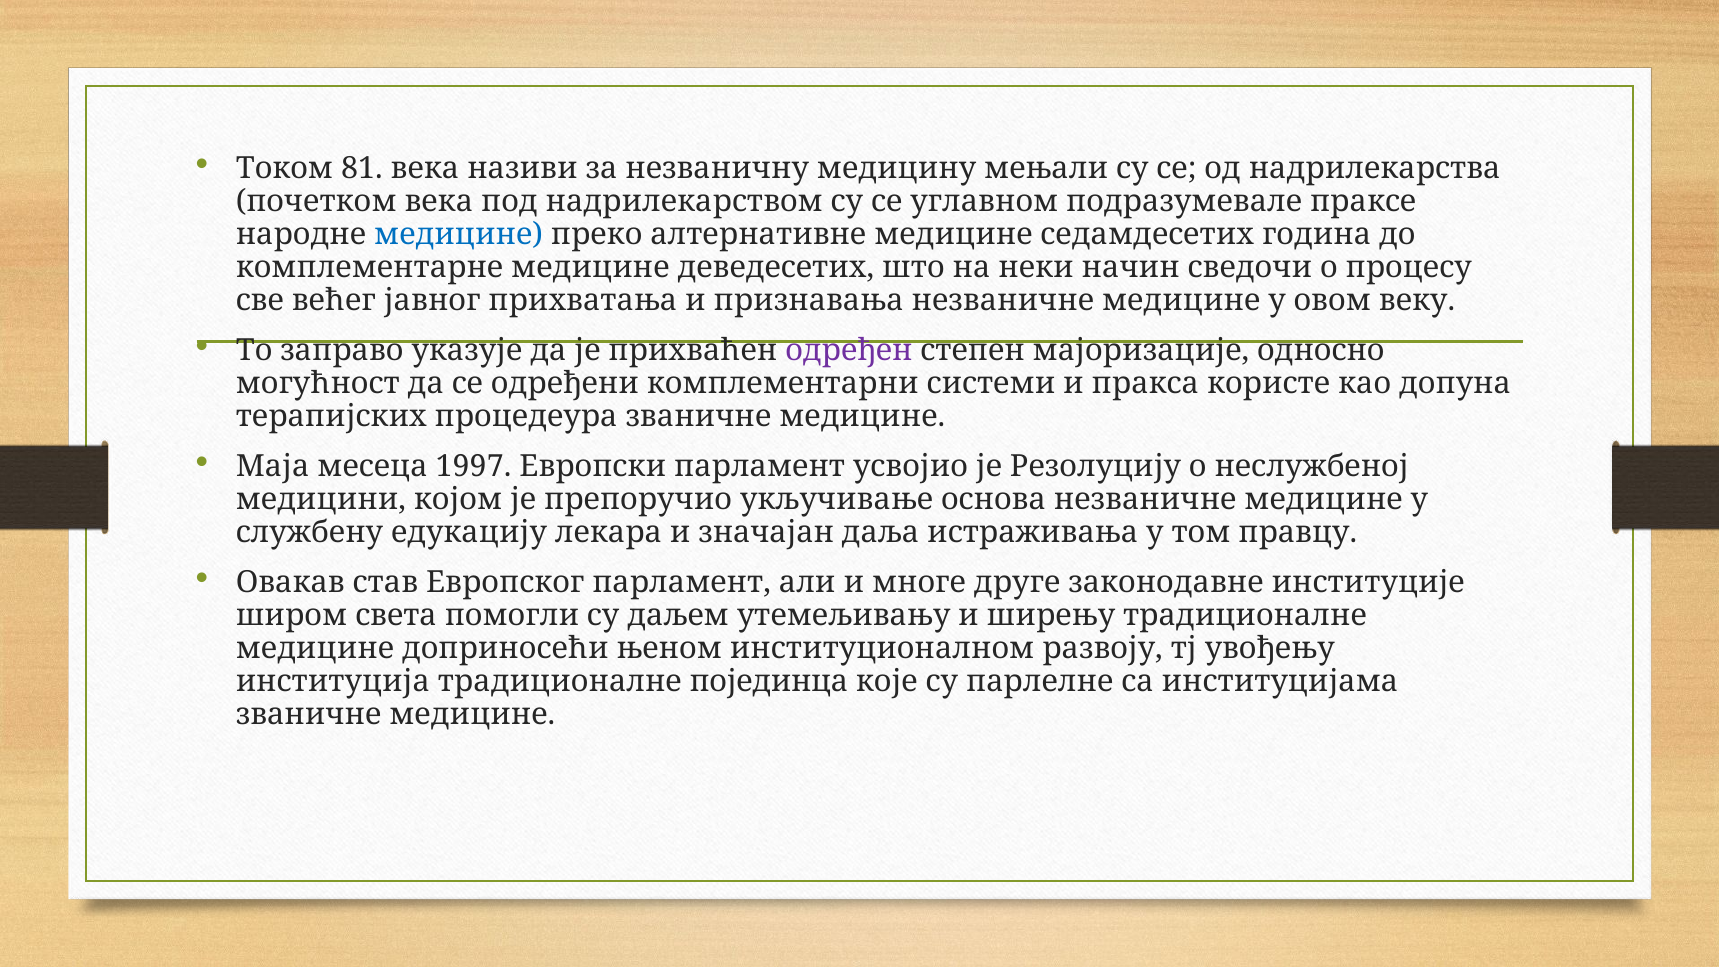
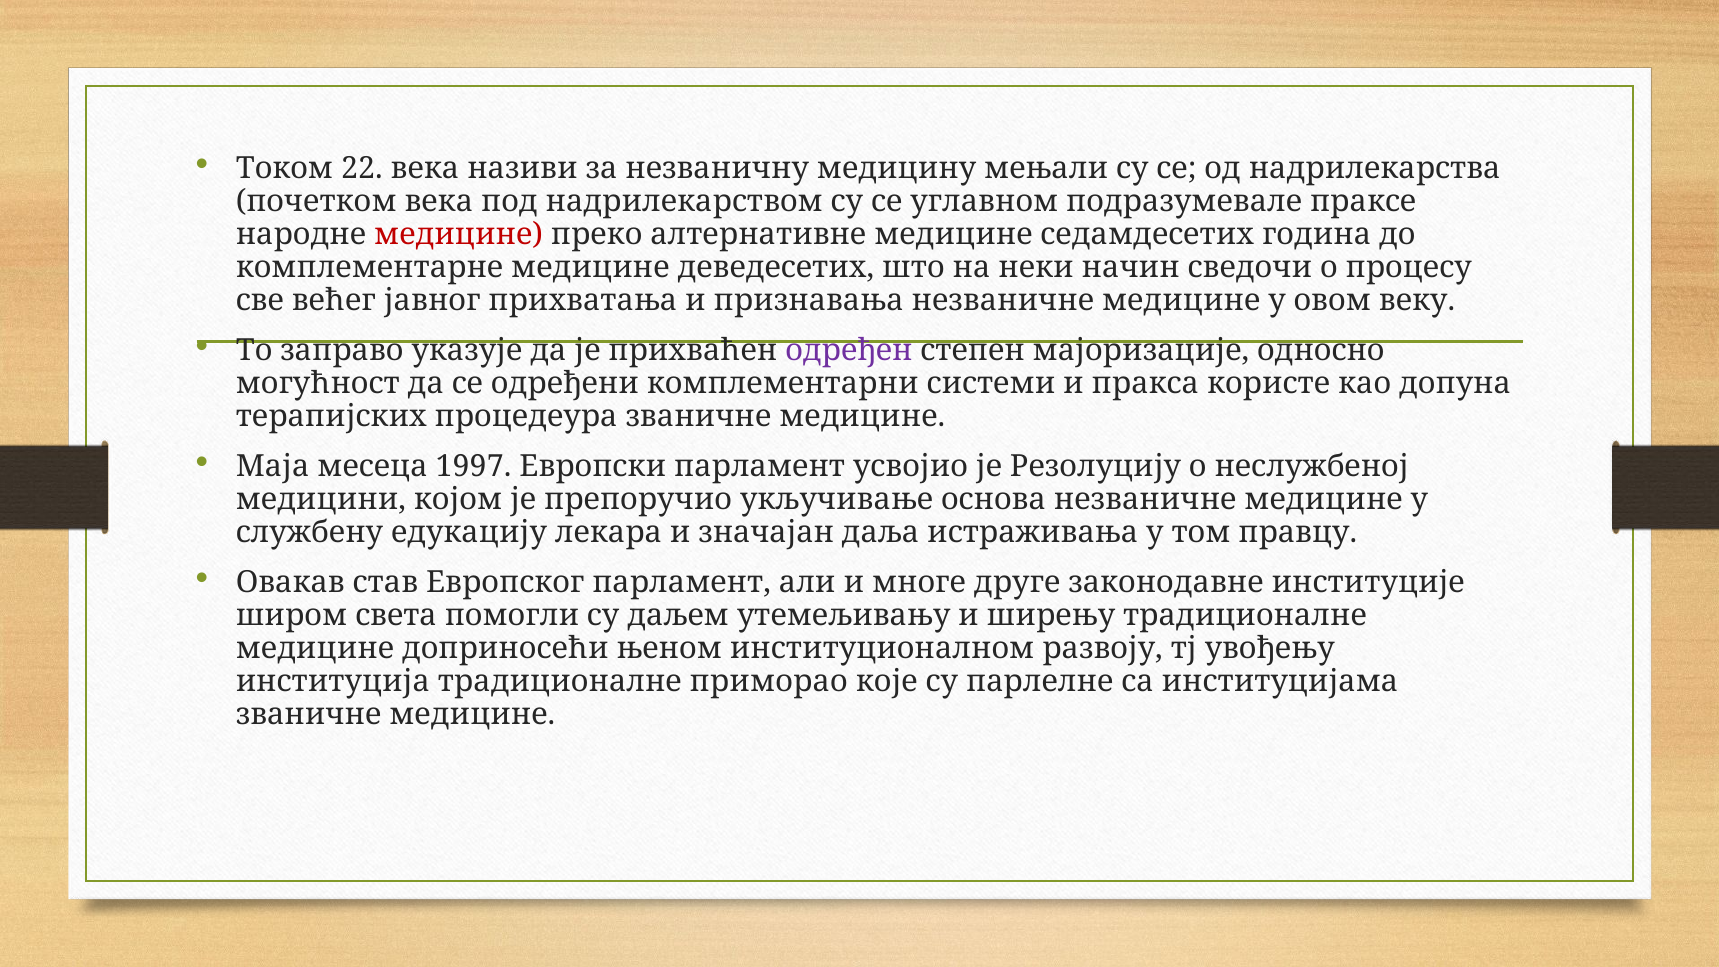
81: 81 -> 22
медицине at (459, 235) colour: blue -> red
појединца: појединца -> приморао
